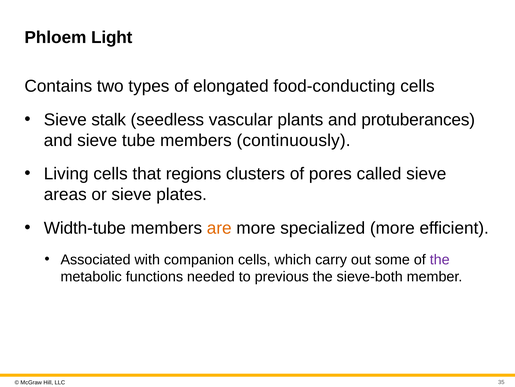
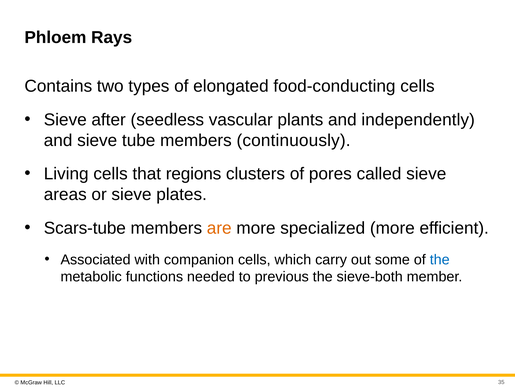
Light: Light -> Rays
stalk: stalk -> after
protuberances: protuberances -> independently
Width-tube: Width-tube -> Scars-tube
the at (440, 259) colour: purple -> blue
